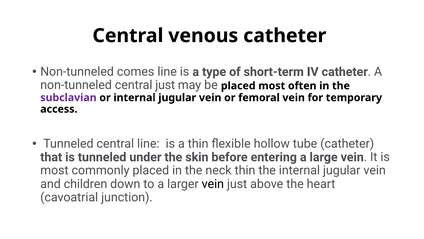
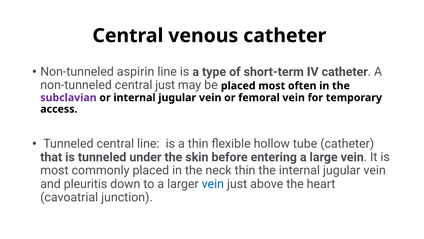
comes: comes -> aspirin
children: children -> pleuritis
vein at (213, 184) colour: black -> blue
